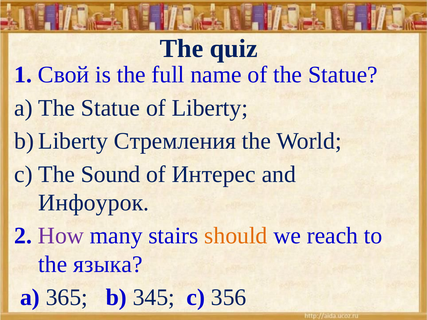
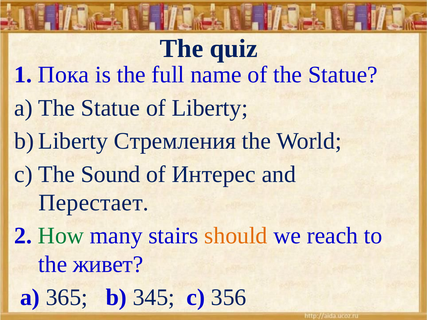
Свой: Свой -> Пока
Инфоурок: Инфоурок -> Перестает
How colour: purple -> green
языка: языка -> живет
